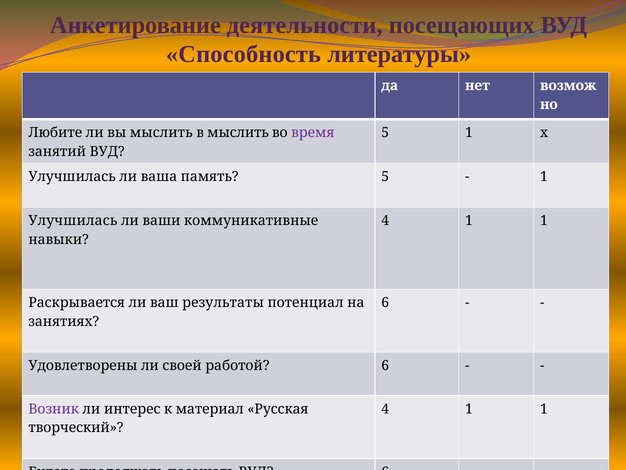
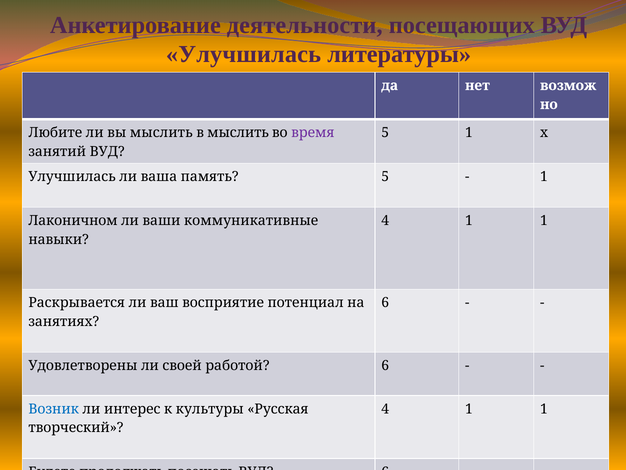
Способность at (243, 54): Способность -> Улучшилась
Улучшилась at (73, 221): Улучшилась -> Лаконичном
результаты: результаты -> восприятие
Возник colour: purple -> blue
материал: материал -> культуры
